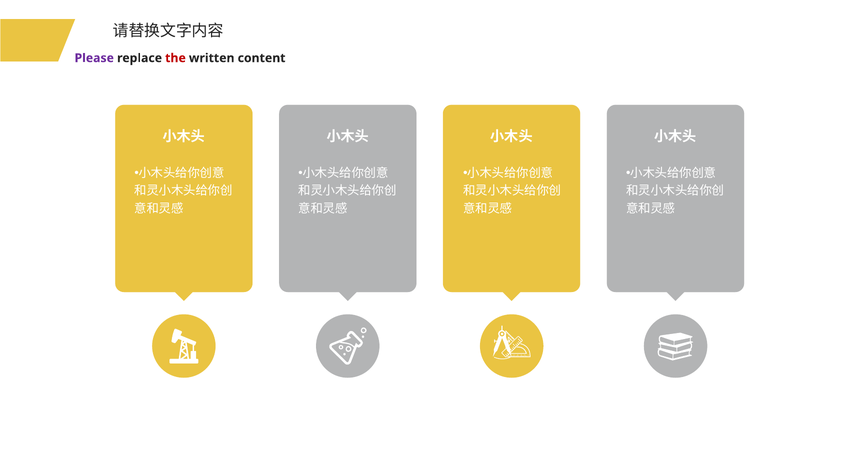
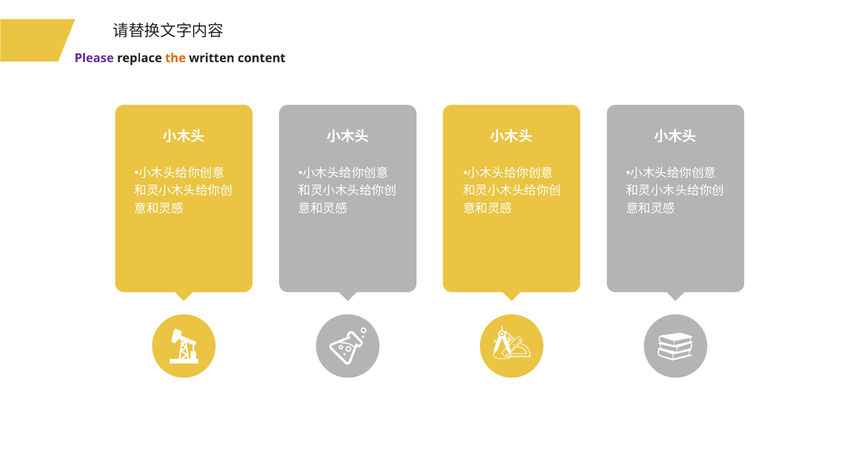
the colour: red -> orange
